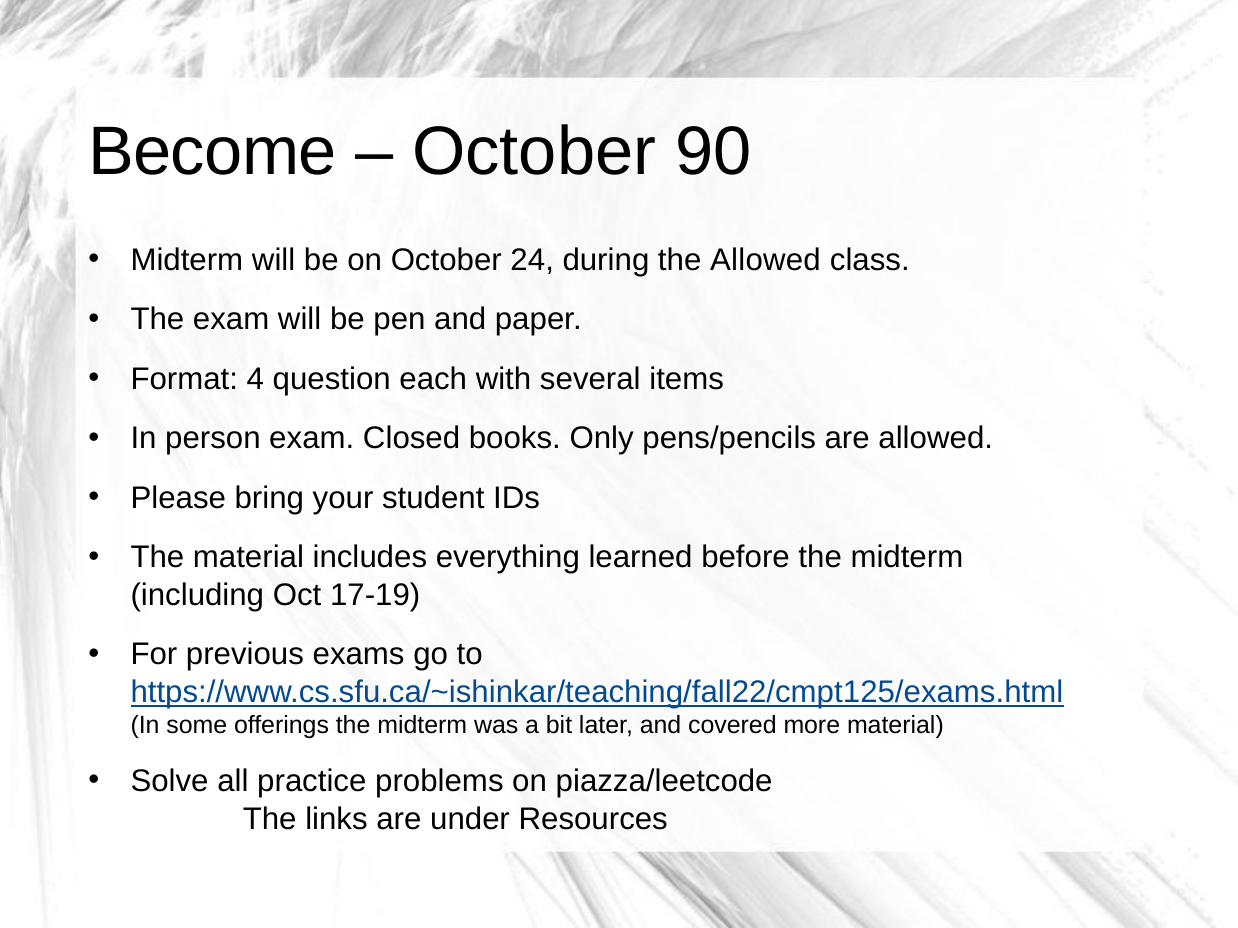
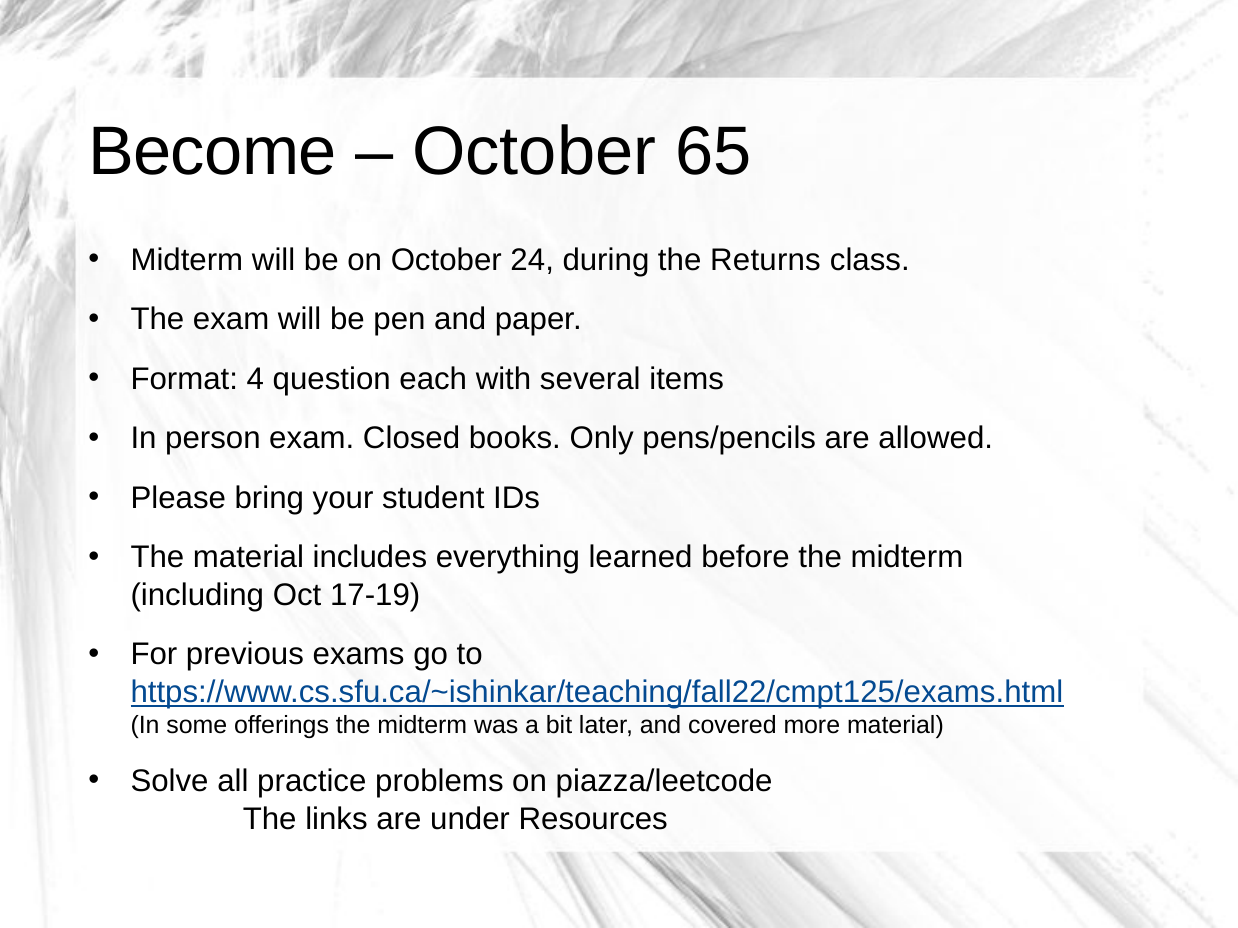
90: 90 -> 65
the Allowed: Allowed -> Returns
